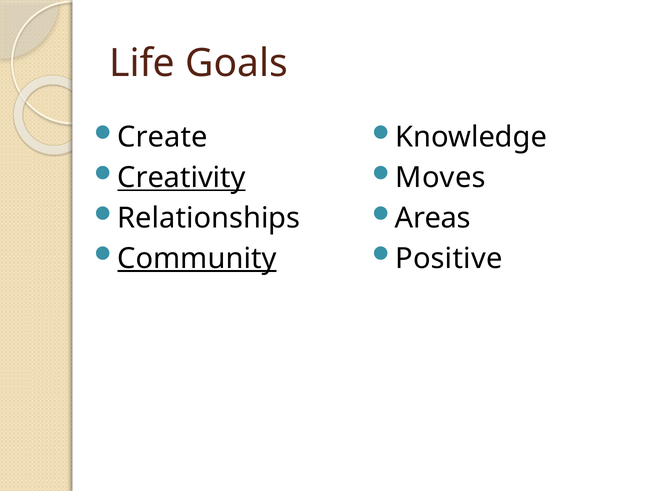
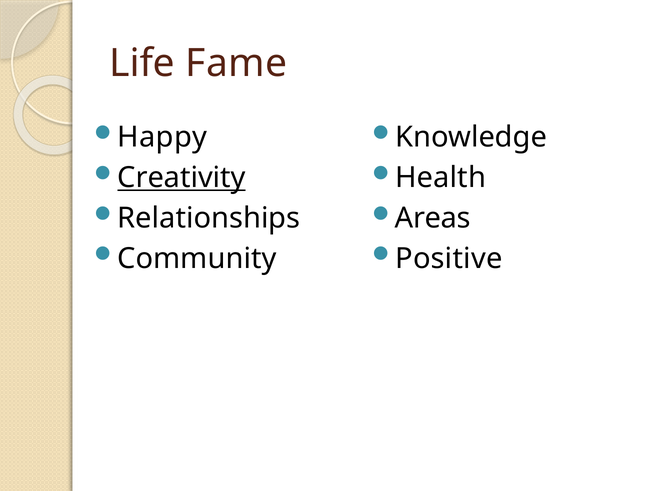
Goals: Goals -> Fame
Create: Create -> Happy
Moves: Moves -> Health
Community underline: present -> none
